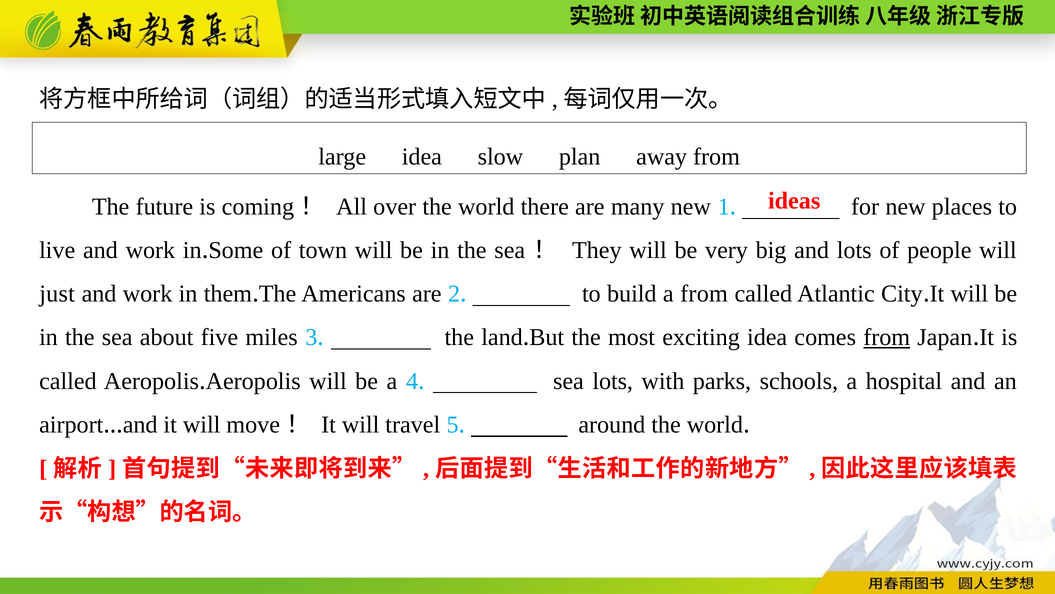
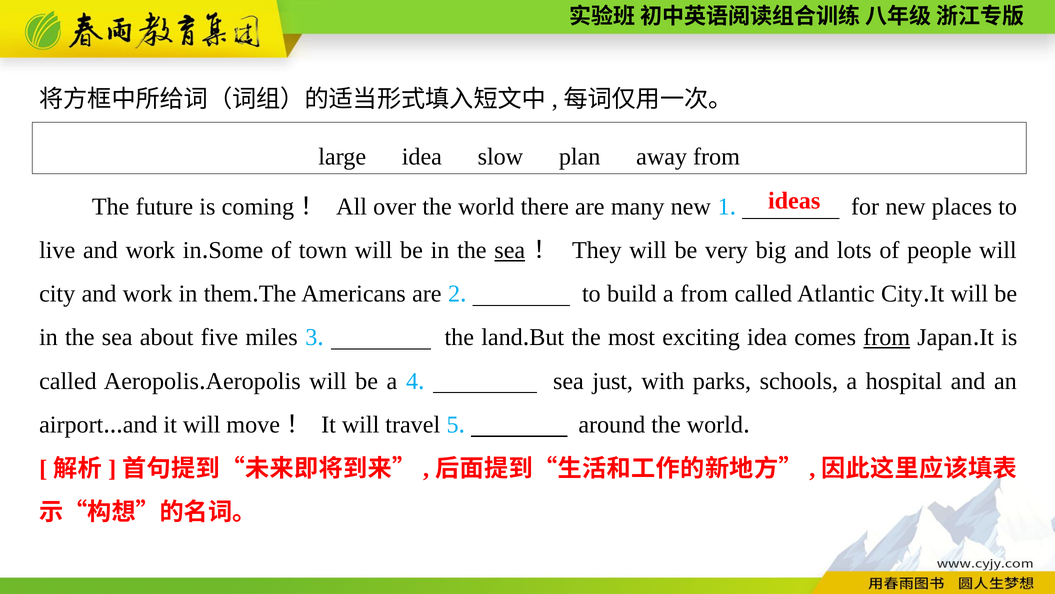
sea at (510, 250) underline: none -> present
just at (57, 294): just -> city
sea lots: lots -> just
